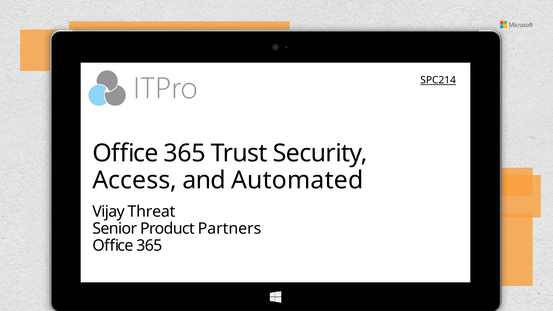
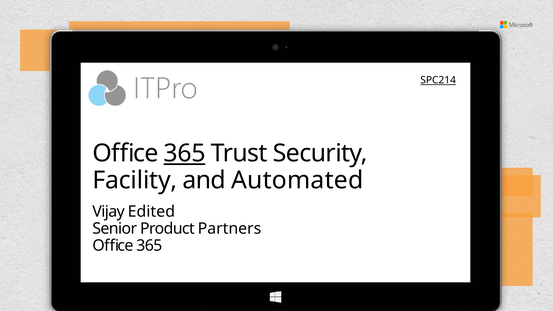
365 at (185, 153) underline: none -> present
Access: Access -> Facility
Threat: Threat -> Edited
